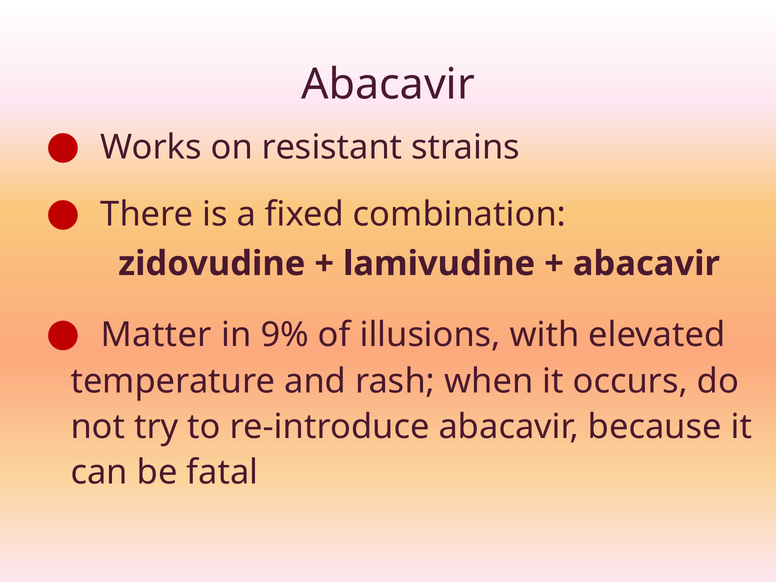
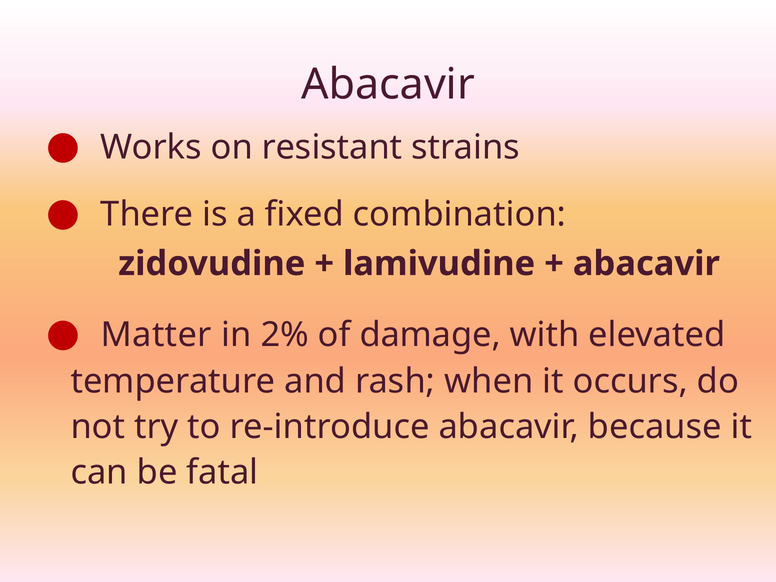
9%: 9% -> 2%
illusions: illusions -> damage
